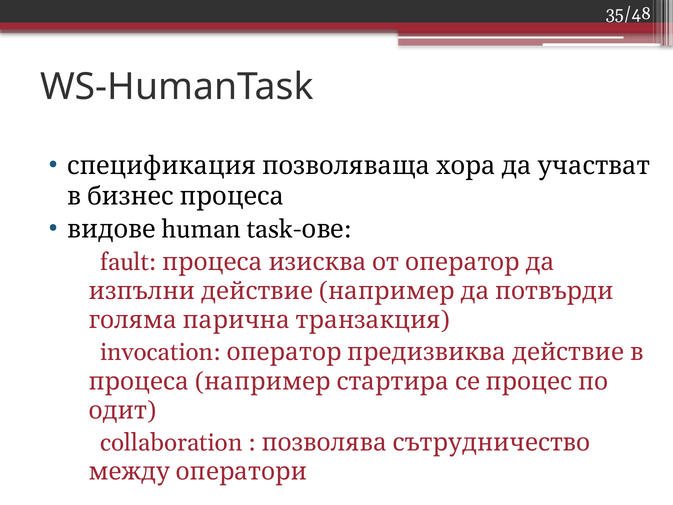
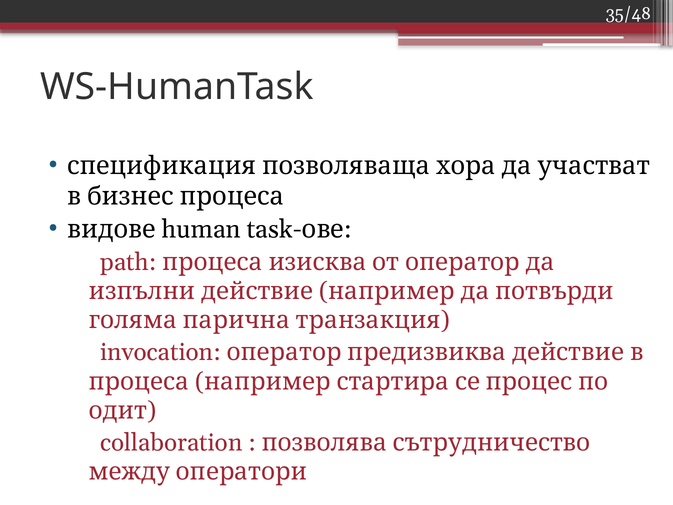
fault: fault -> path
